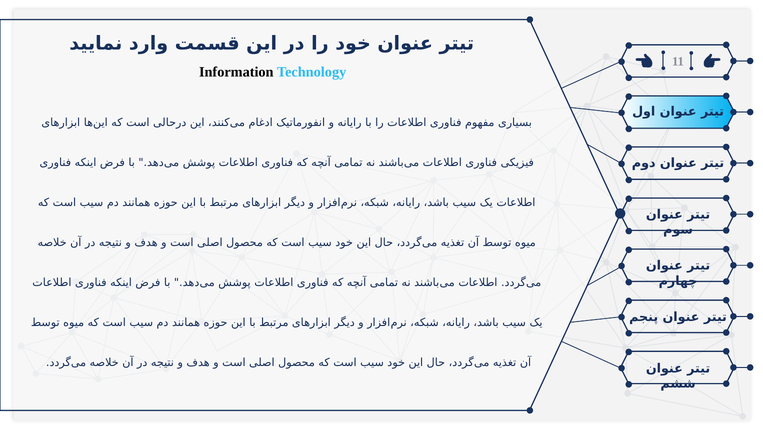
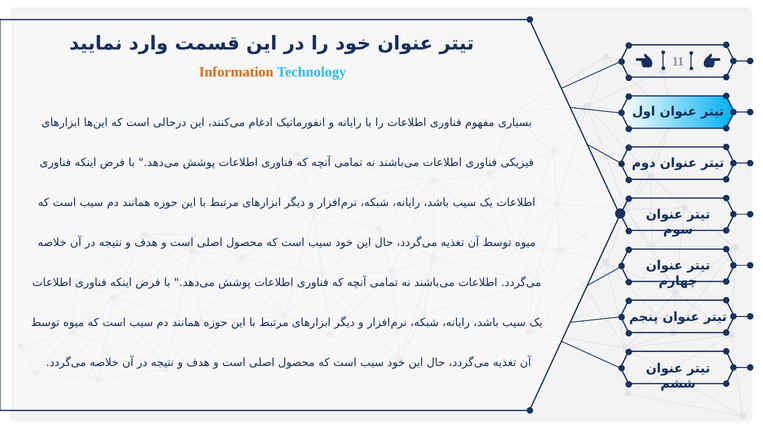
Information colour: black -> orange
